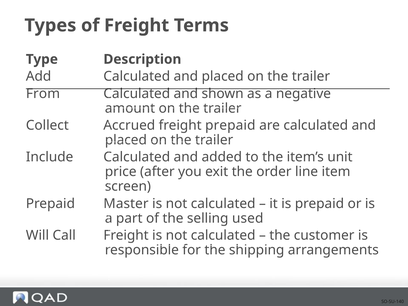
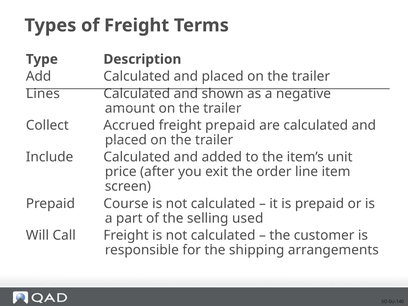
From: From -> Lines
Master: Master -> Course
